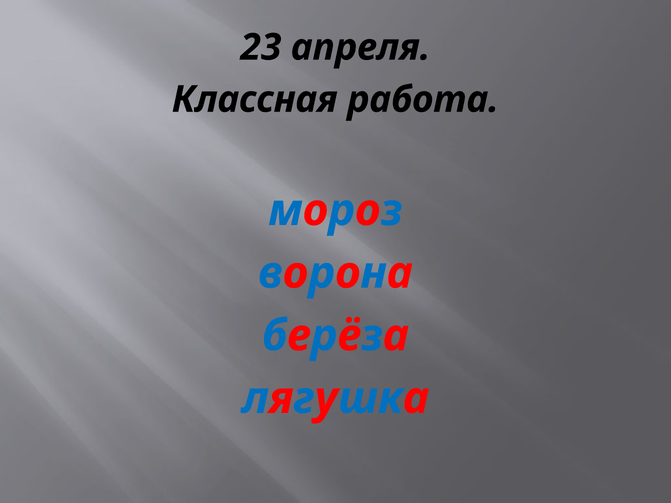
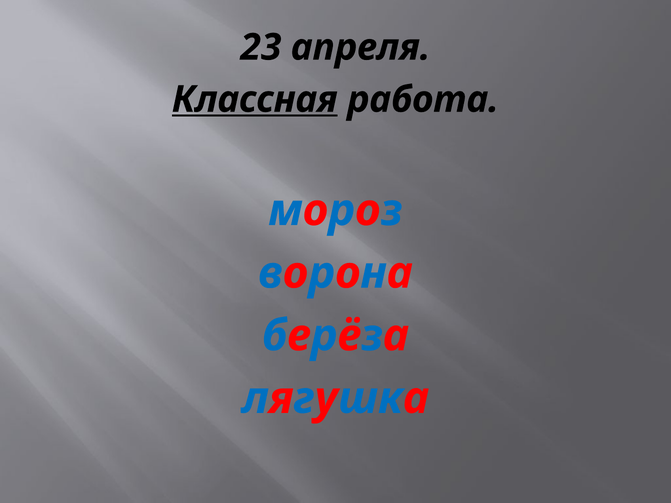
Классная underline: none -> present
